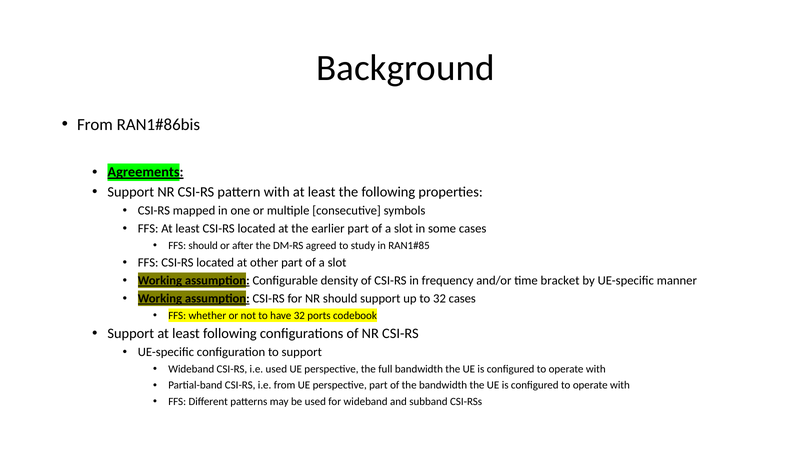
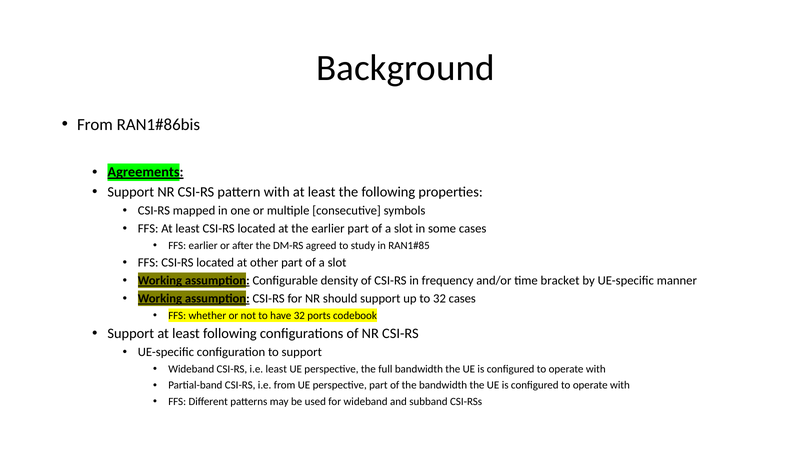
FFS should: should -> earlier
i.e used: used -> least
